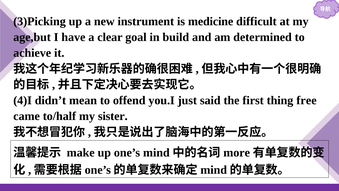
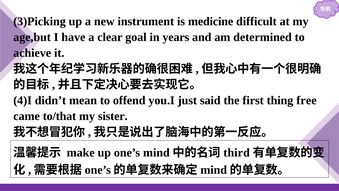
build: build -> years
to/half: to/half -> to/that
more: more -> third
